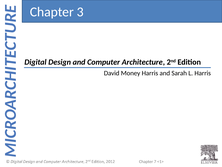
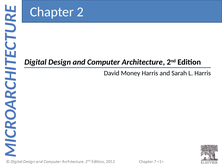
3: 3 -> 2
